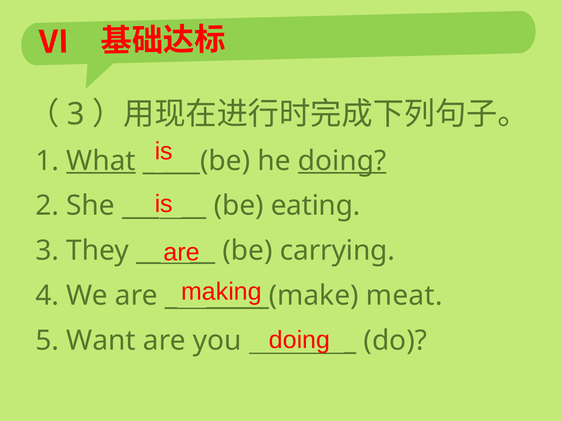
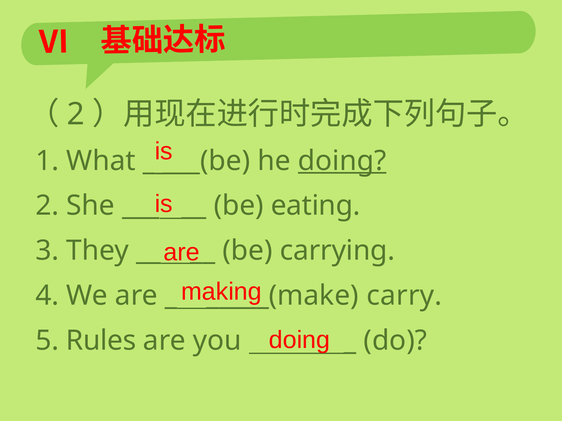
3 at (76, 114): 3 -> 2
What underline: present -> none
meat: meat -> carry
Want: Want -> Rules
